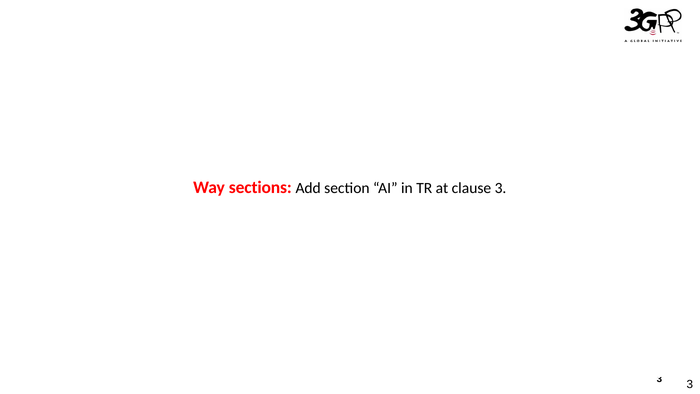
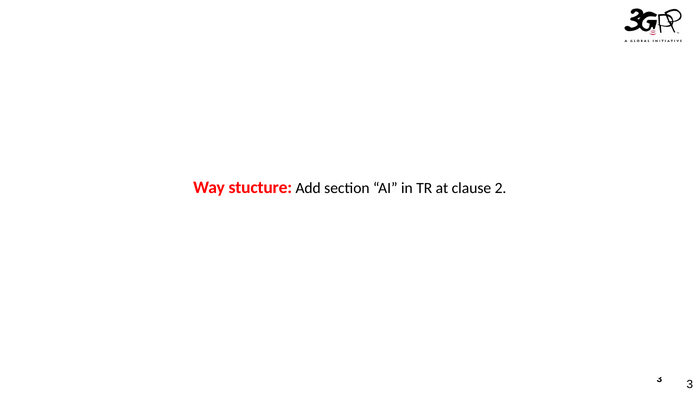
sections: sections -> stucture
clause 3: 3 -> 2
